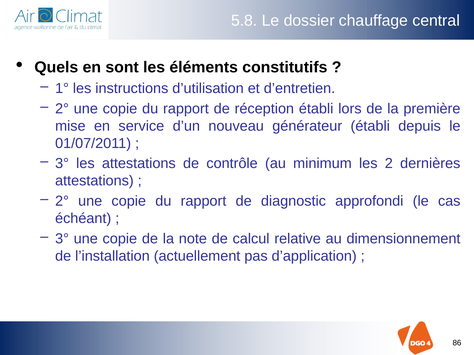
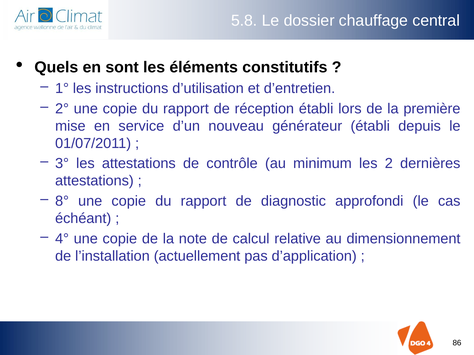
2° at (62, 201): 2° -> 8°
3° at (62, 239): 3° -> 4°
